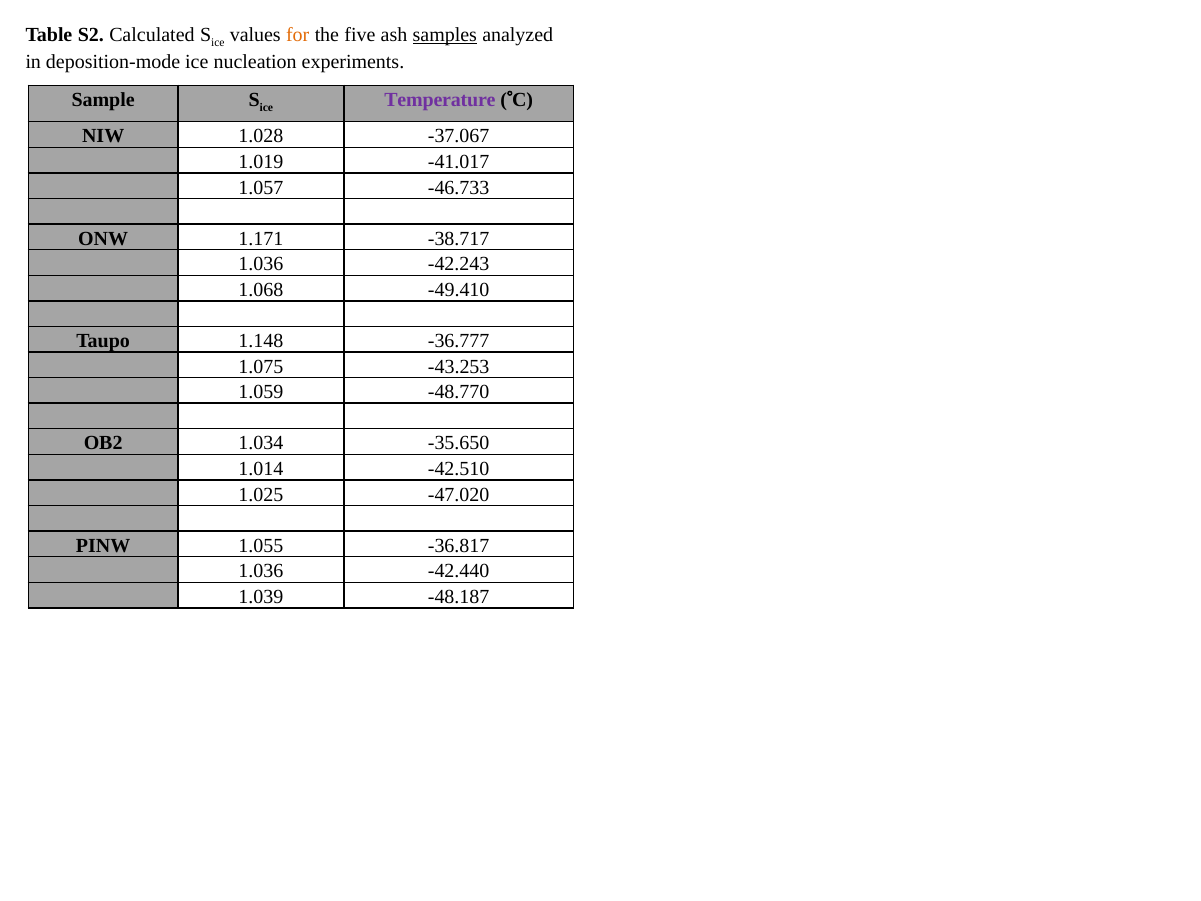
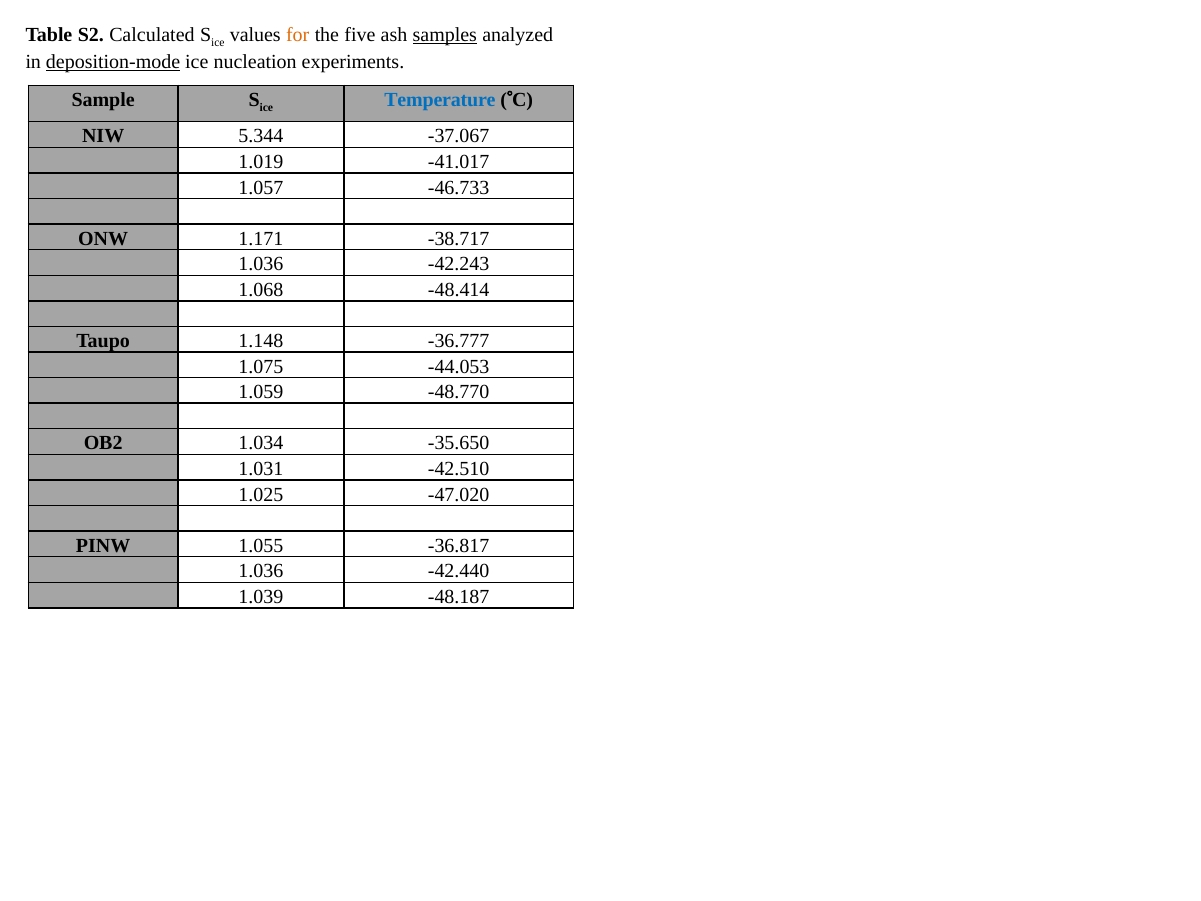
deposition-mode underline: none -> present
Temperature colour: purple -> blue
1.028: 1.028 -> 5.344
-49.410: -49.410 -> -48.414
-43.253: -43.253 -> -44.053
1.014: 1.014 -> 1.031
